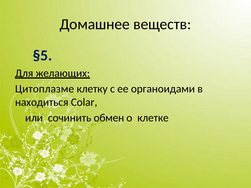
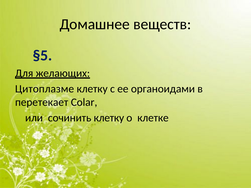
находиться: находиться -> перетекает
сочинить обмен: обмен -> клетку
